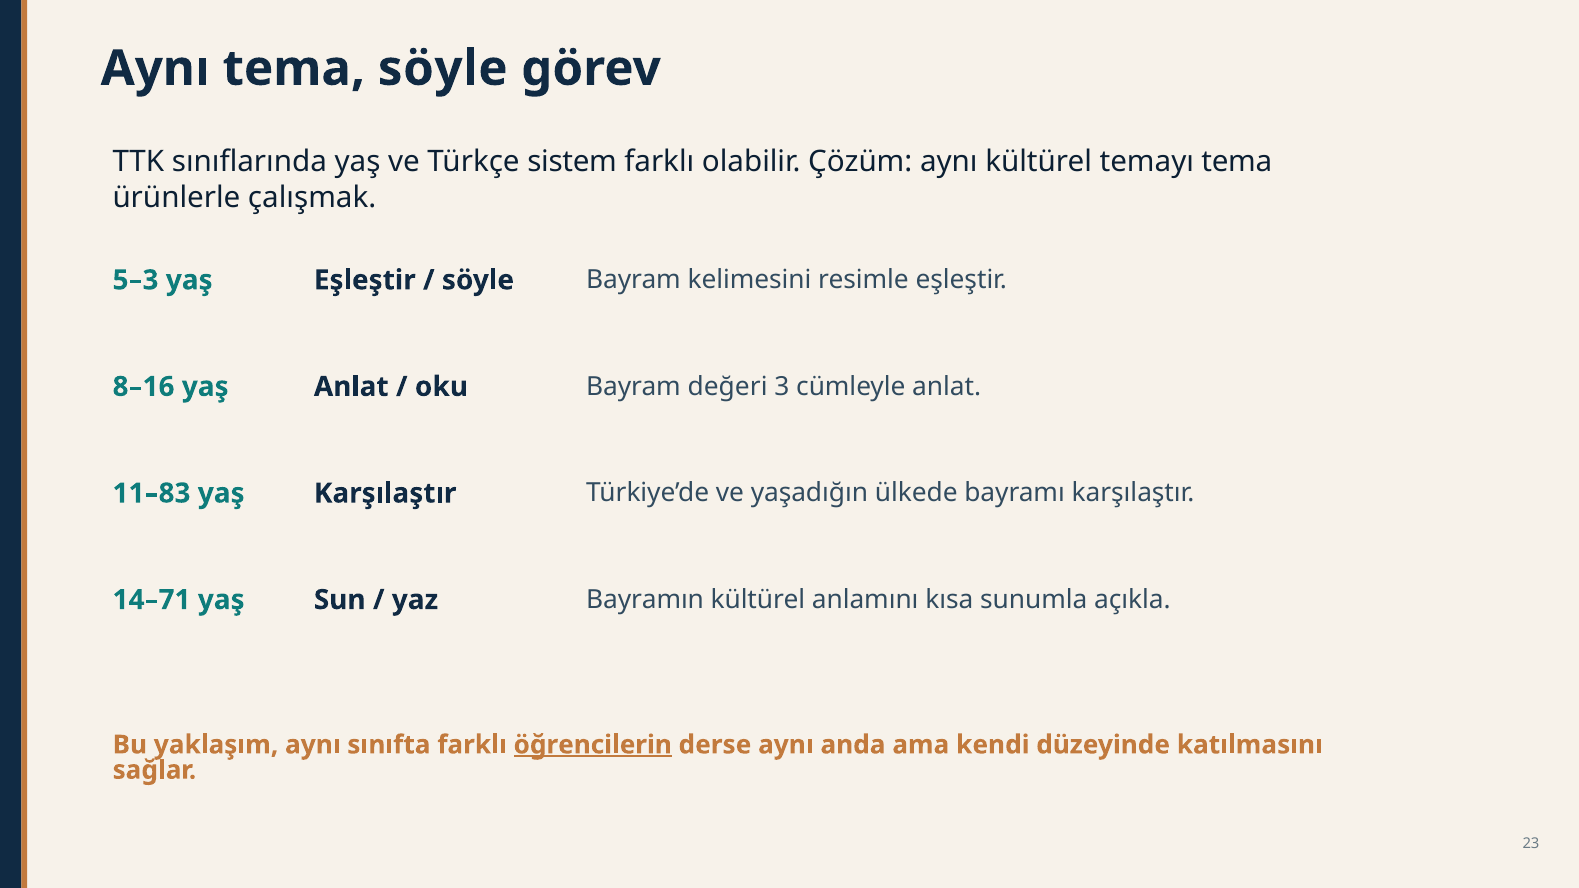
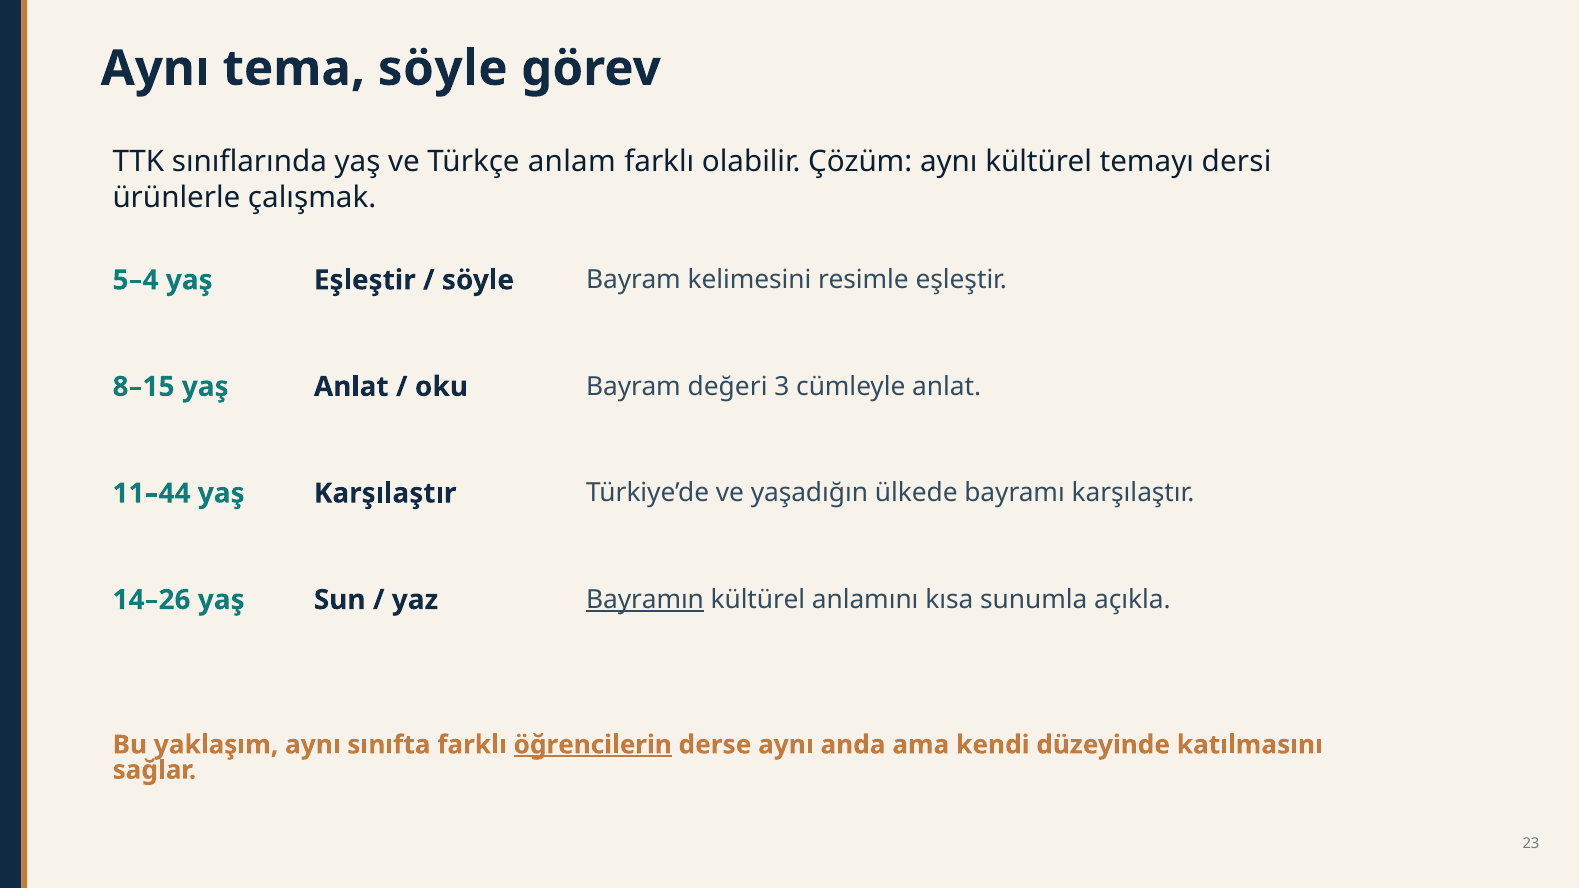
sistem: sistem -> anlam
temayı tema: tema -> dersi
5–3: 5–3 -> 5–4
8–16: 8–16 -> 8–15
11–83: 11–83 -> 11–44
14–71: 14–71 -> 14–26
Bayramın underline: none -> present
